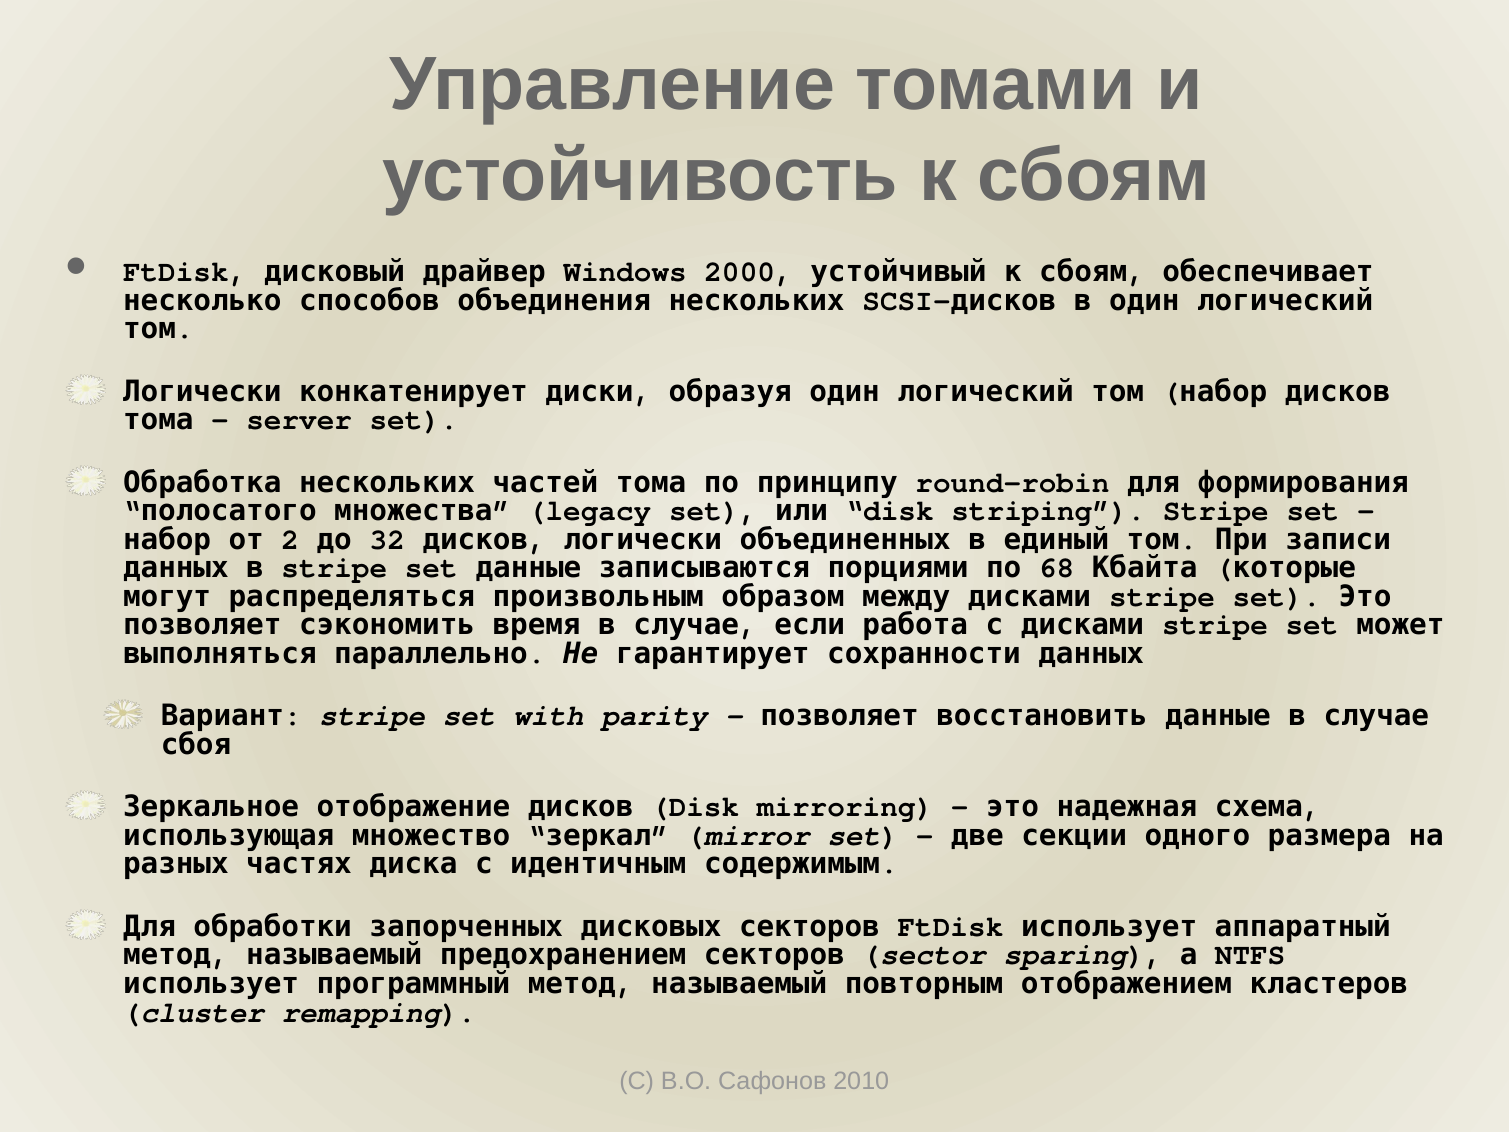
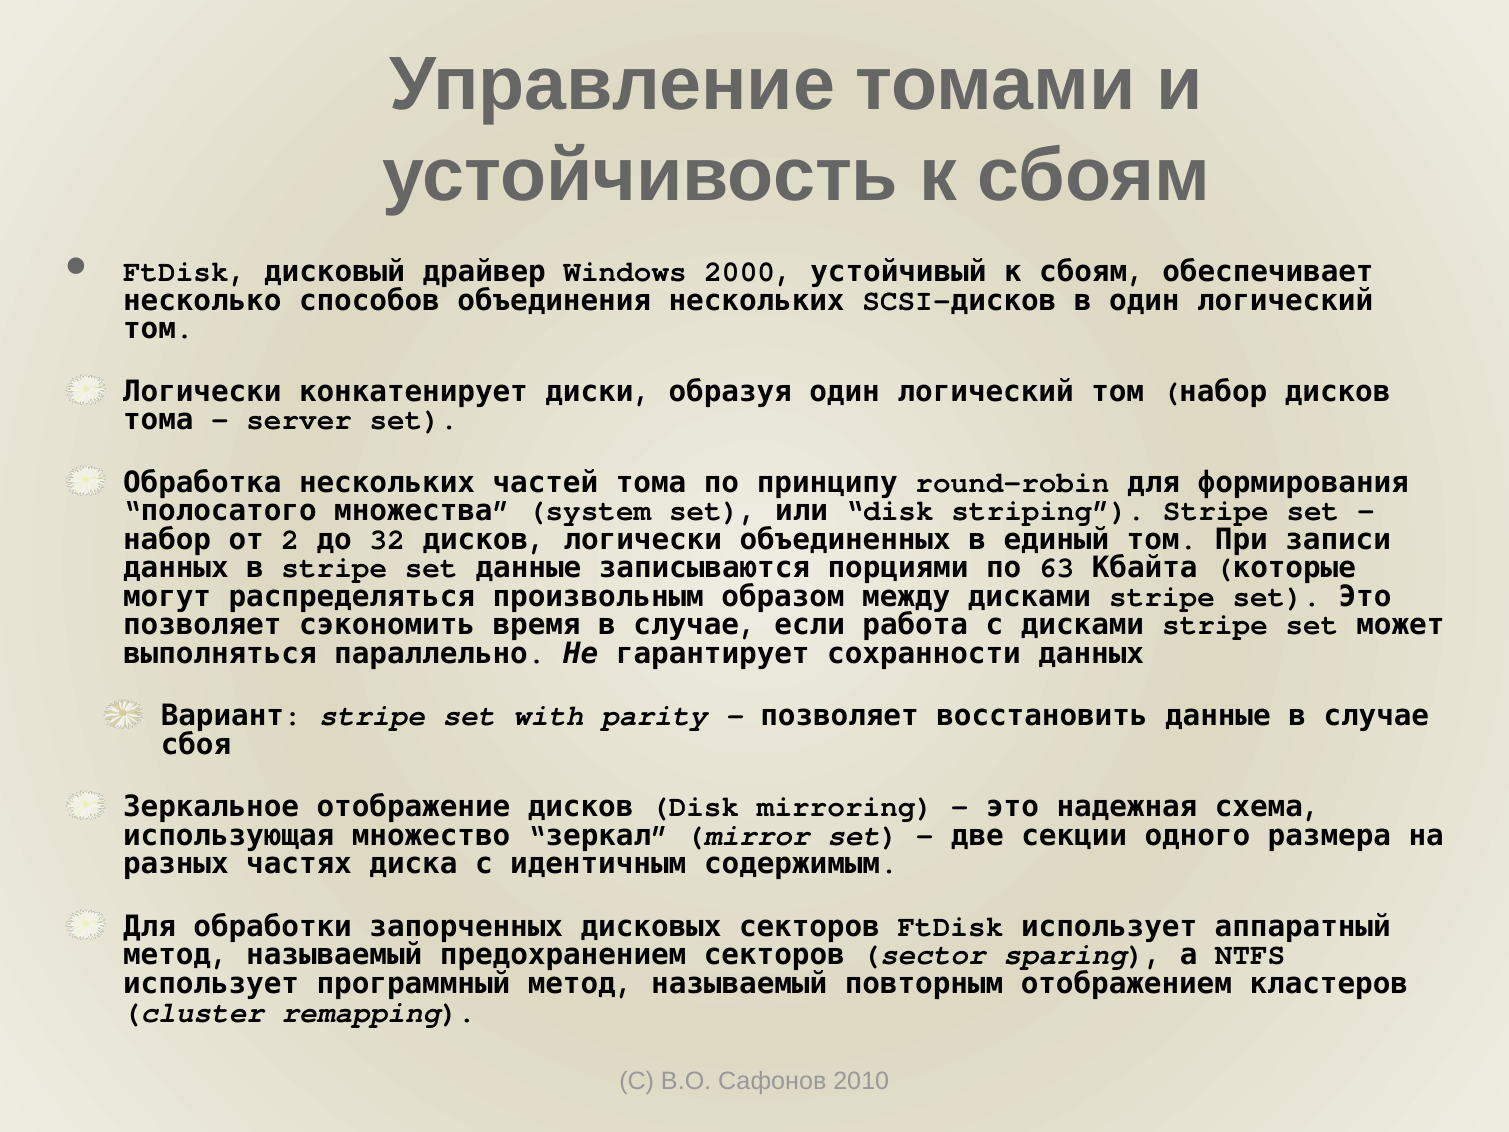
legacy: legacy -> system
68: 68 -> 63
